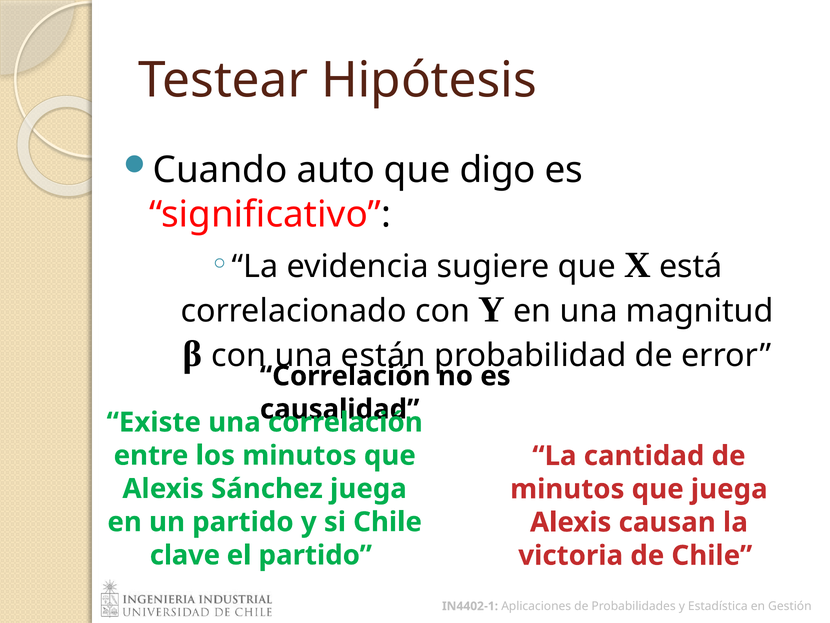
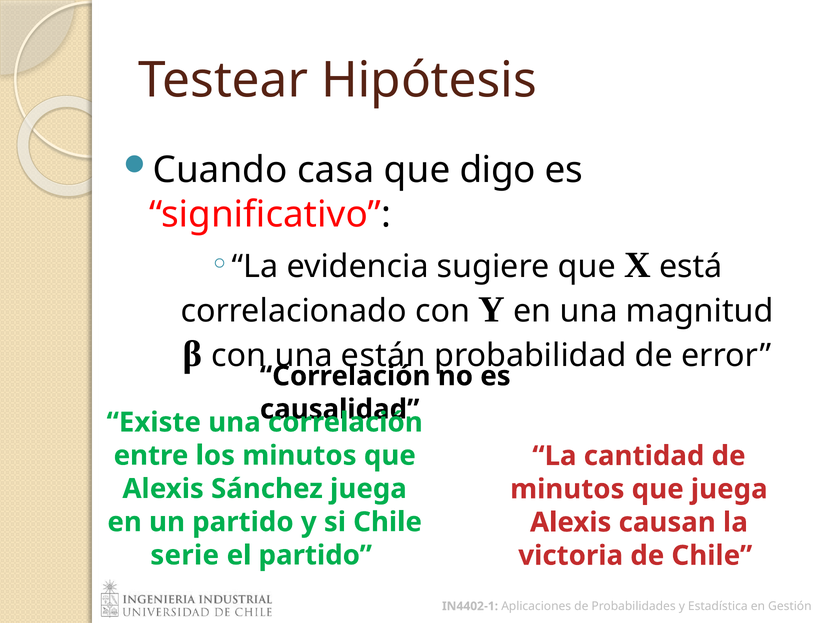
auto: auto -> casa
clave: clave -> serie
